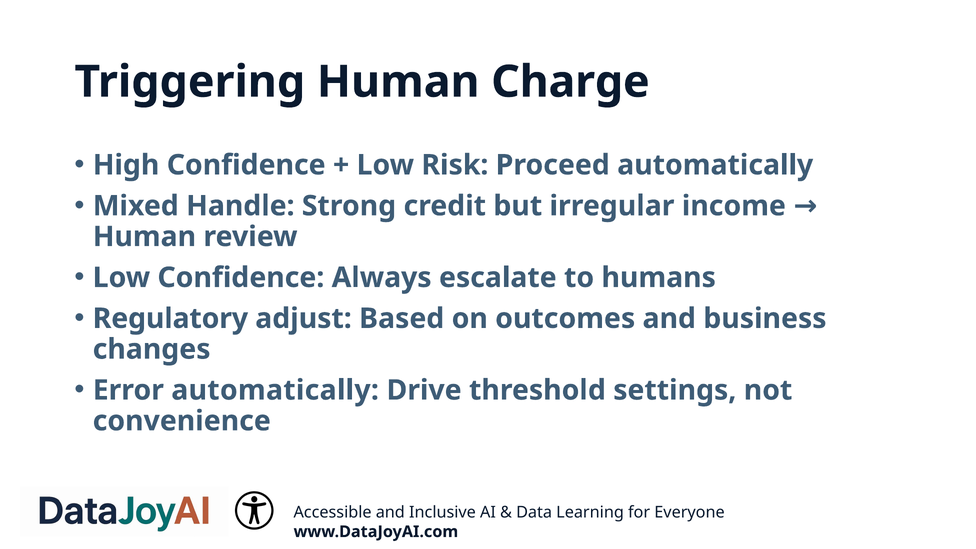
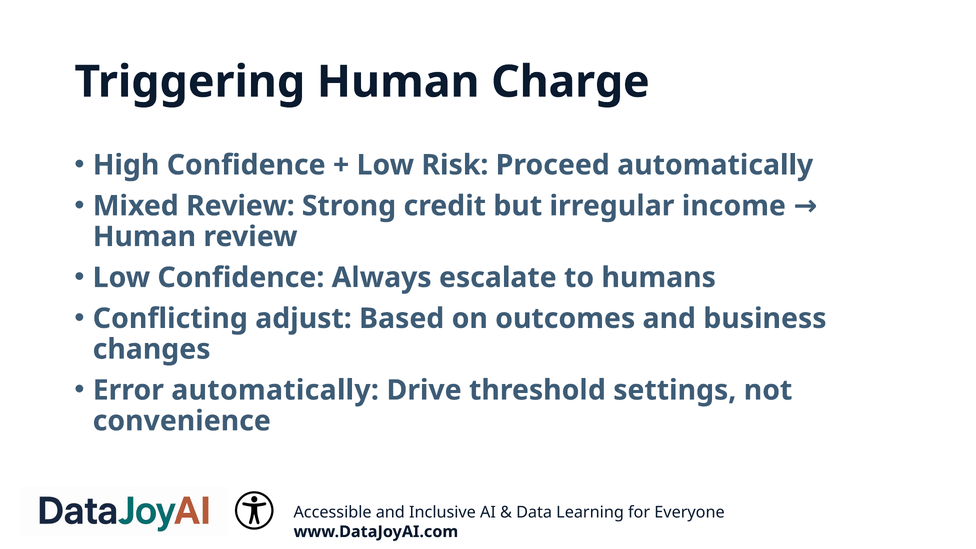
Mixed Handle: Handle -> Review
Regulatory: Regulatory -> Conflicting
